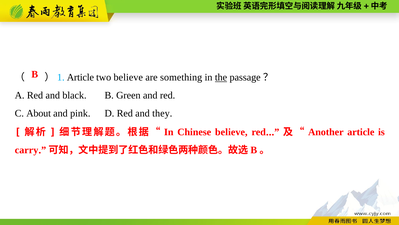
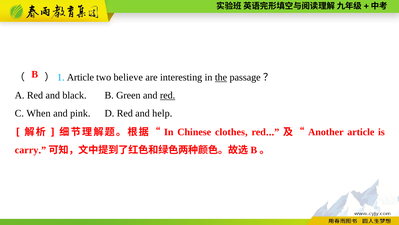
something: something -> interesting
red at (168, 95) underline: none -> present
About: About -> When
they: they -> help
Chinese believe: believe -> clothes
